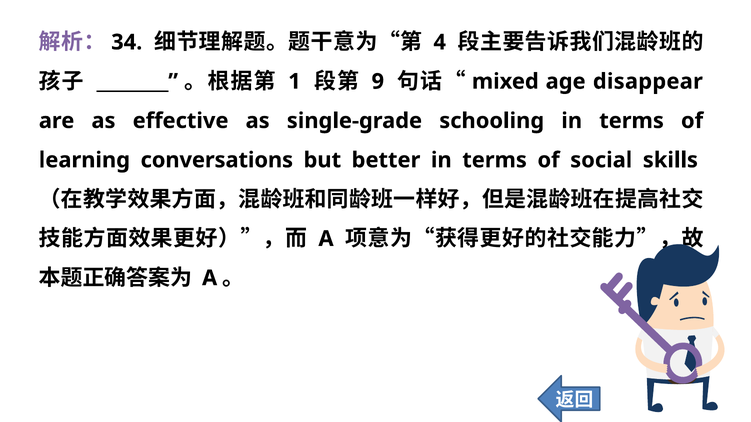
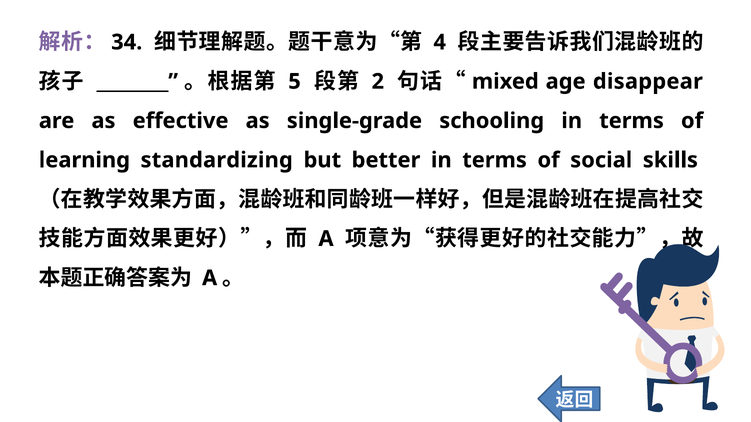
1: 1 -> 5
9: 9 -> 2
conversations: conversations -> standardizing
